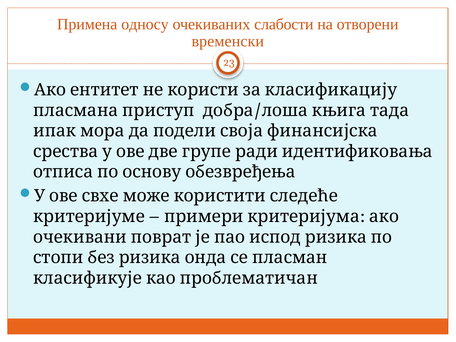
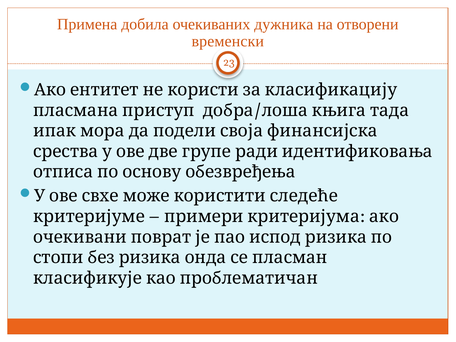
односу: односу -> добила
слабости: слабости -> дужника
